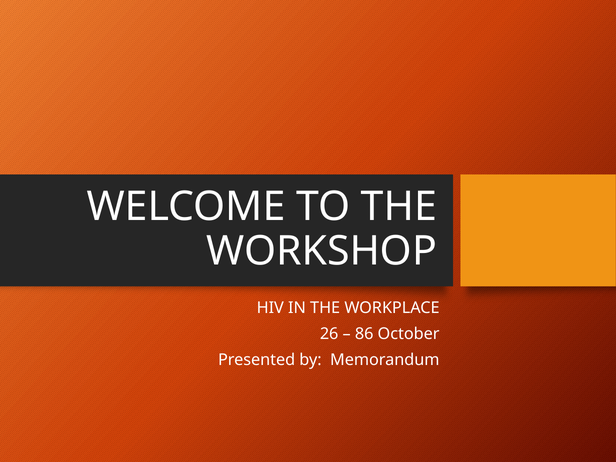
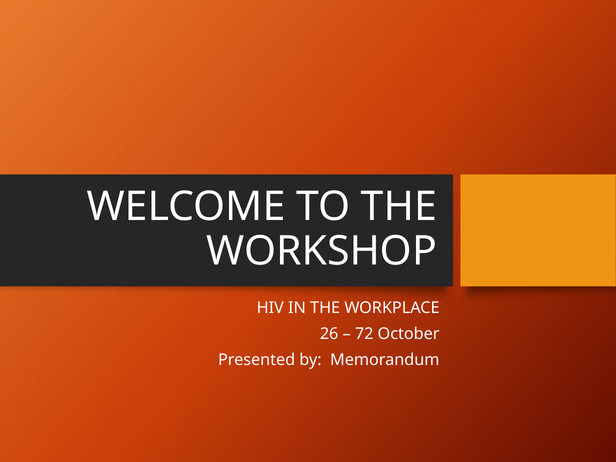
86: 86 -> 72
